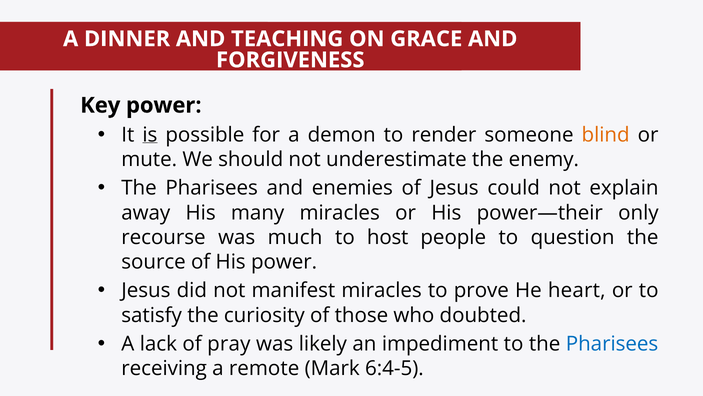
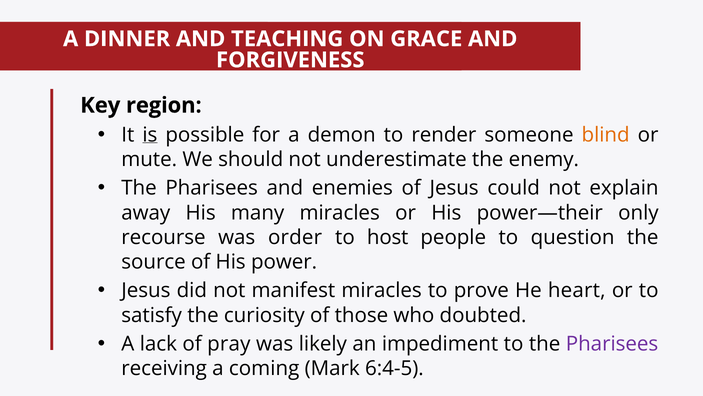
Key power: power -> region
much: much -> order
Pharisees at (612, 344) colour: blue -> purple
remote: remote -> coming
